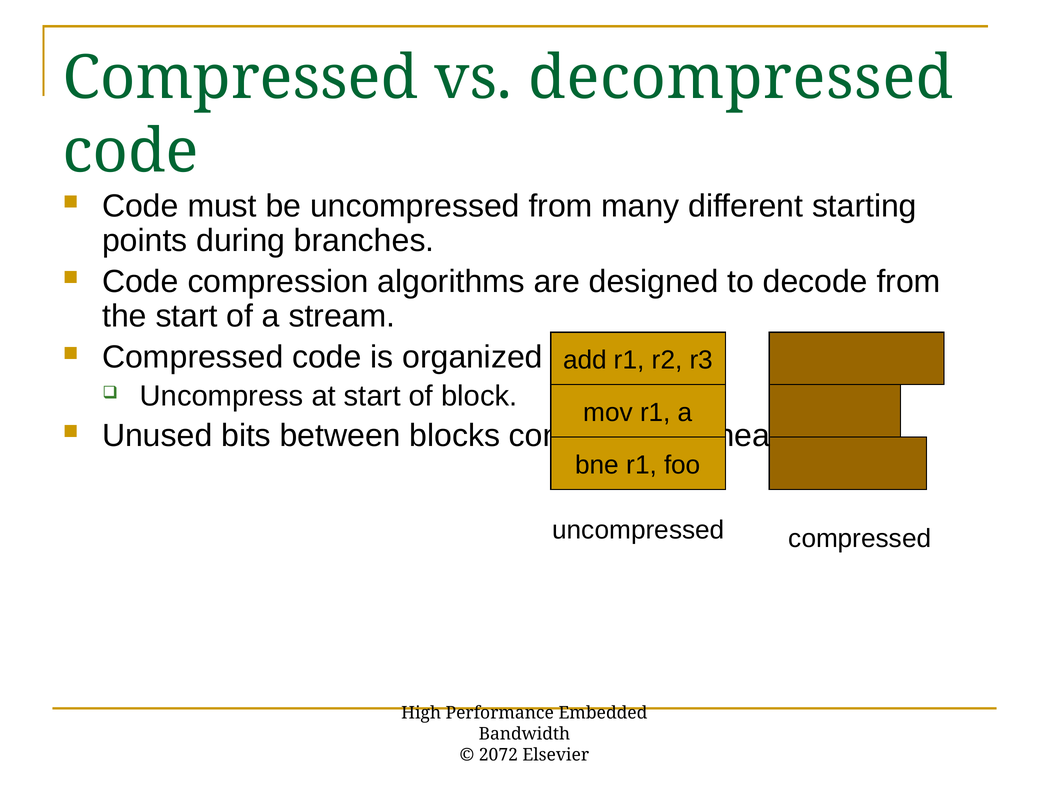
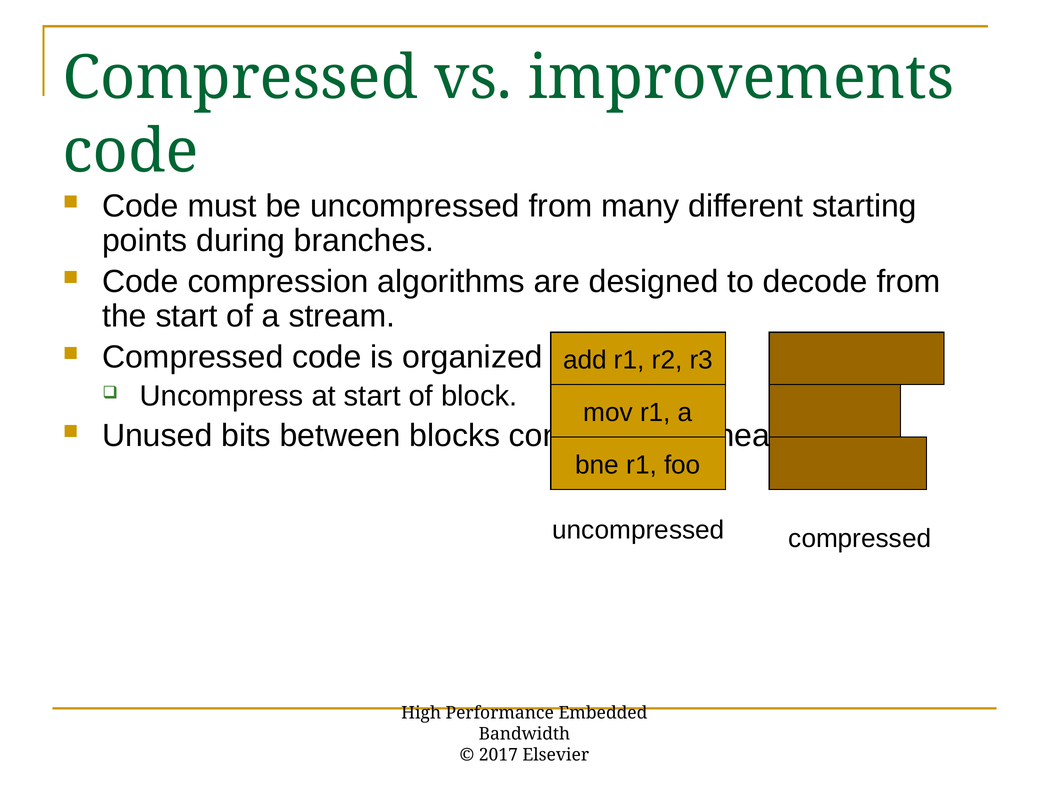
decompressed: decompressed -> improvements
2072: 2072 -> 2017
